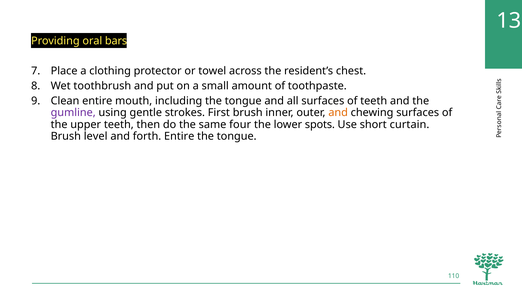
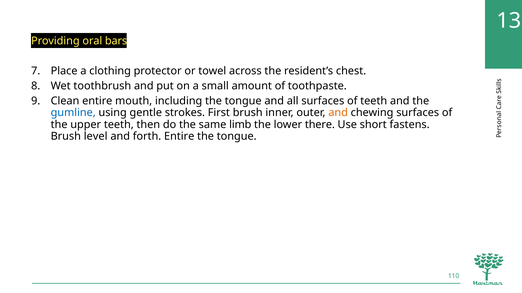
gumline colour: purple -> blue
four: four -> limb
spots: spots -> there
curtain: curtain -> fastens
